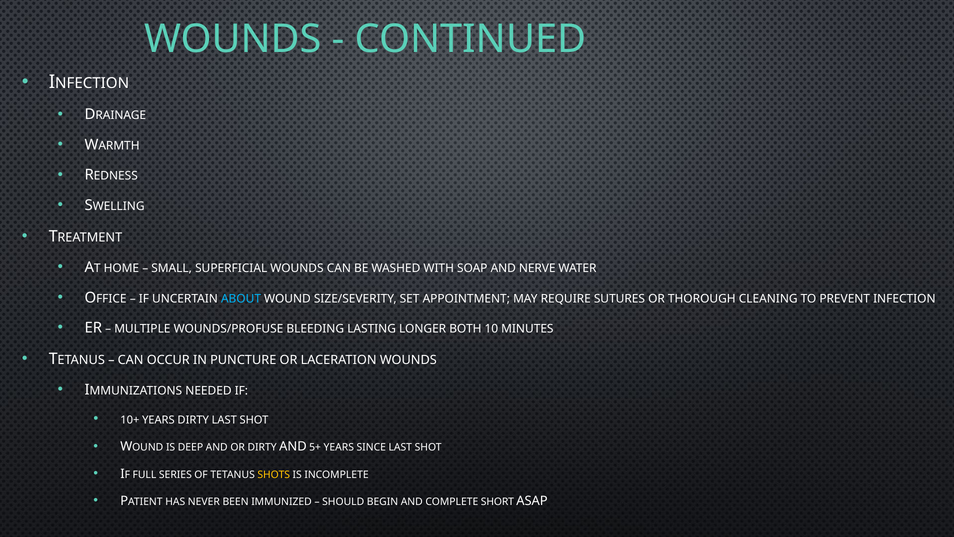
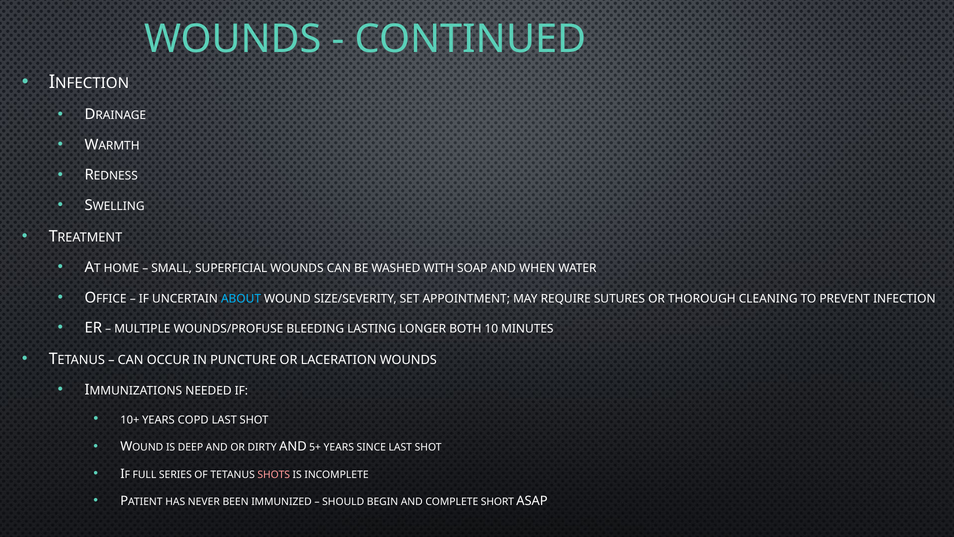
NERVE: NERVE -> WHEN
YEARS DIRTY: DIRTY -> COPD
SHOTS colour: yellow -> pink
